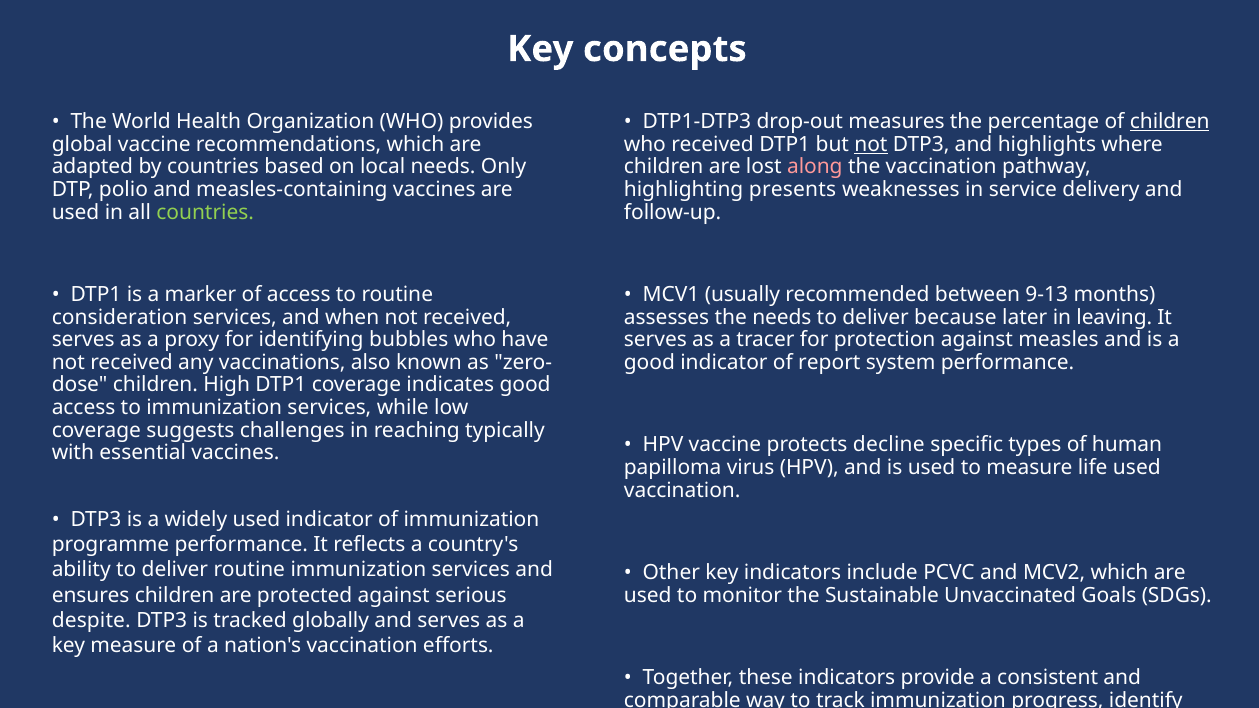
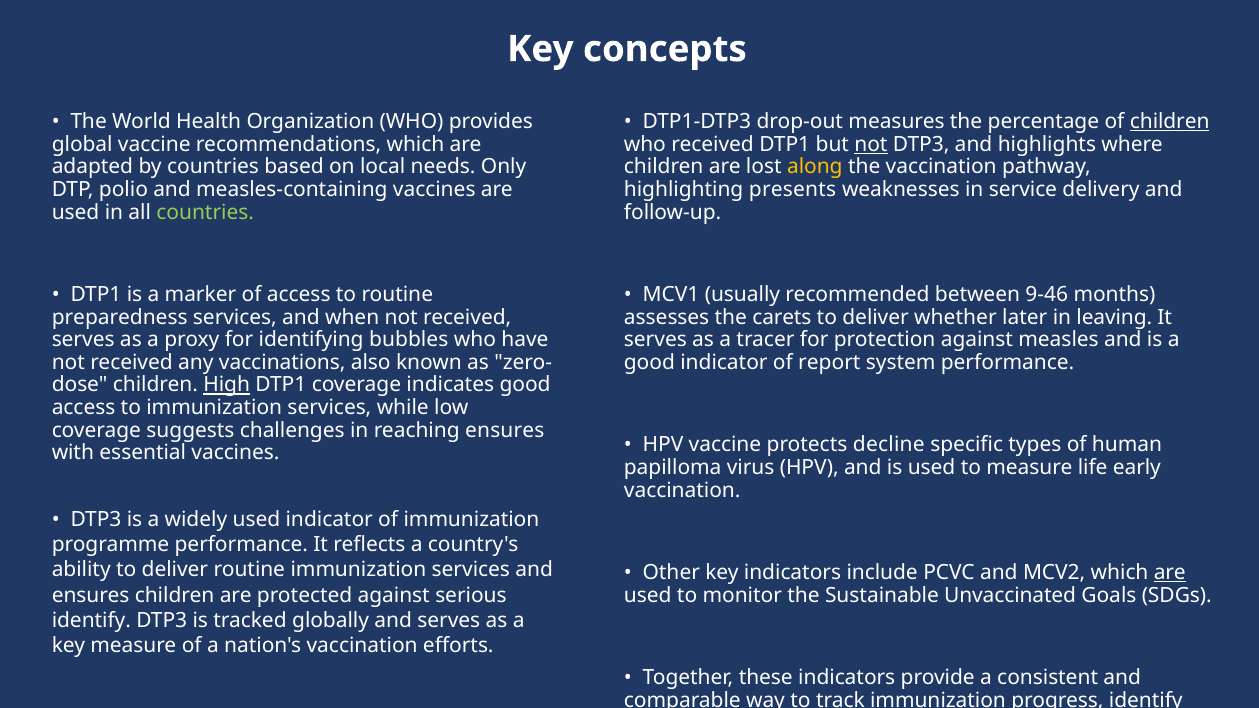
along colour: pink -> yellow
9-13: 9-13 -> 9-46
consideration: consideration -> preparedness
the needs: needs -> carets
because: because -> whether
High underline: none -> present
reaching typically: typically -> ensures
life used: used -> early
are at (1170, 573) underline: none -> present
despite at (91, 620): despite -> identify
